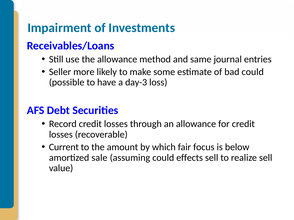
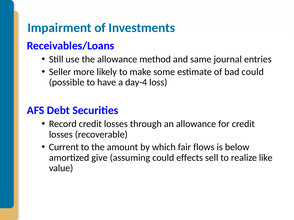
day-3: day-3 -> day-4
focus: focus -> flows
sale: sale -> give
realize sell: sell -> like
